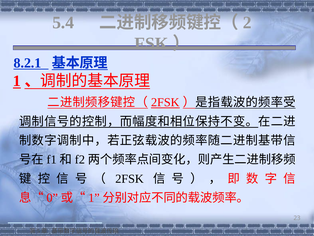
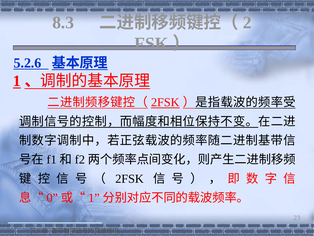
5.4: 5.4 -> 8.3
8.2.1: 8.2.1 -> 5.2.6
